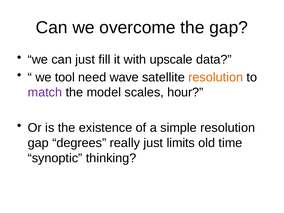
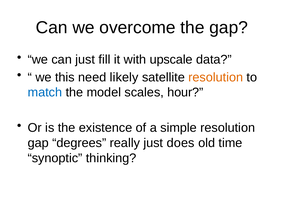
tool: tool -> this
wave: wave -> likely
match colour: purple -> blue
limits: limits -> does
